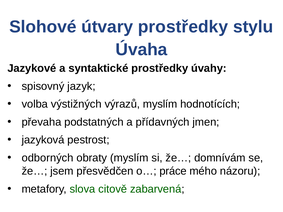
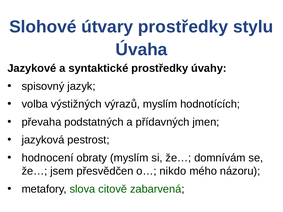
odborných: odborných -> hodnocení
práce: práce -> nikdo
